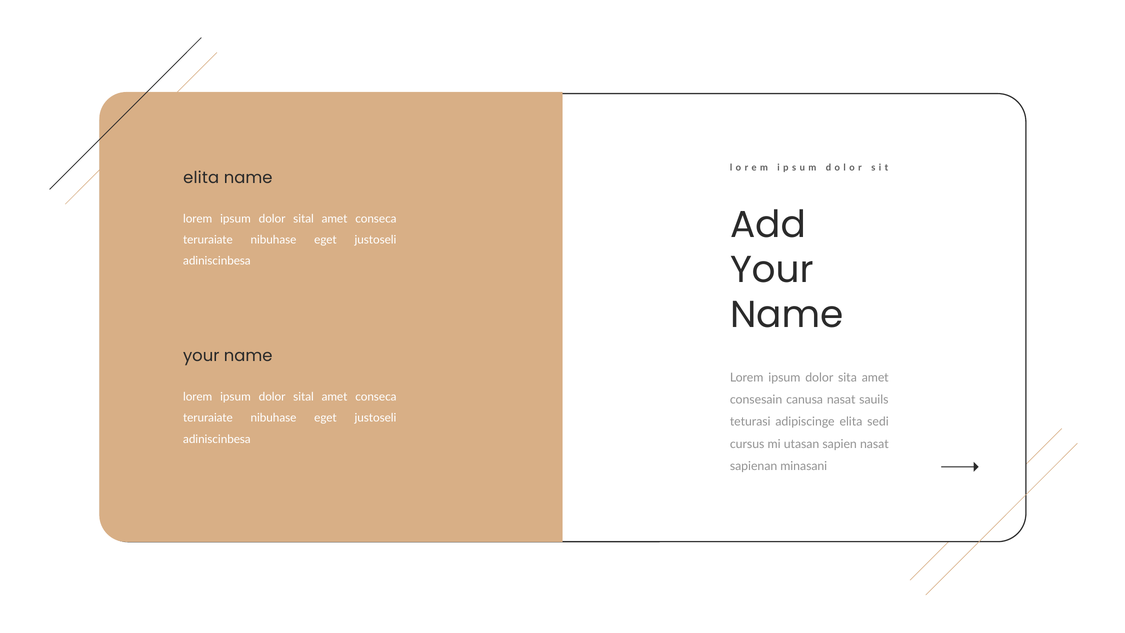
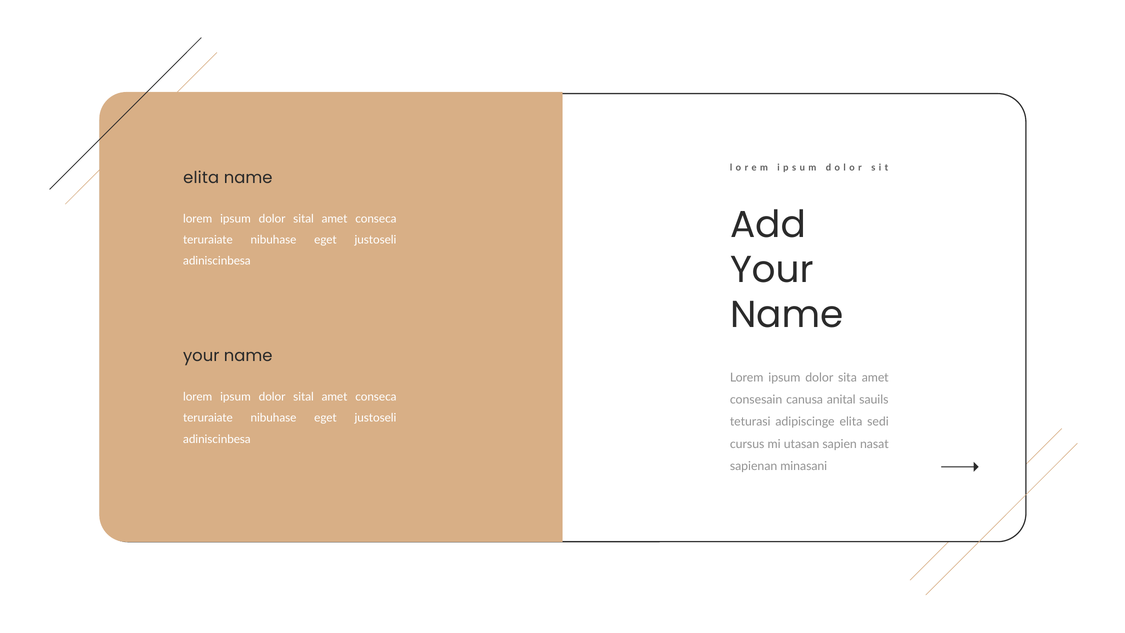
canusa nasat: nasat -> anital
